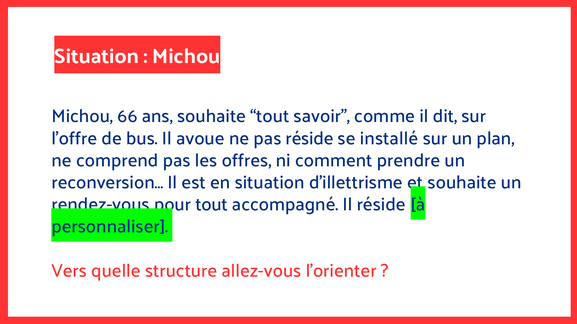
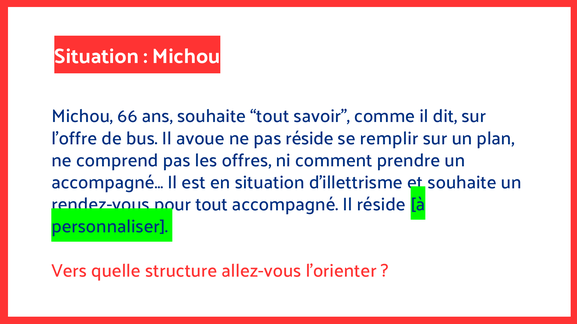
installé: installé -> remplir
reconversion…: reconversion… -> accompagné…
